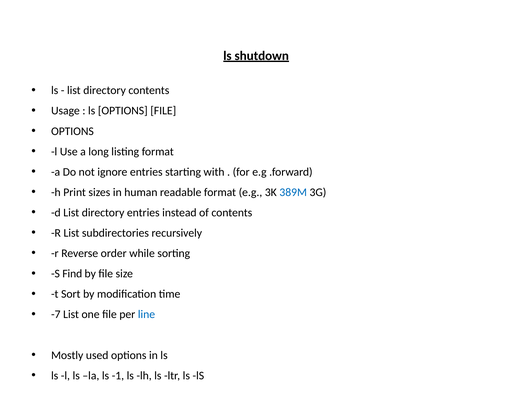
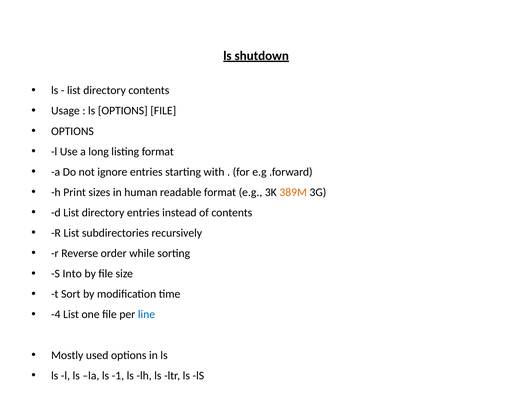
389M colour: blue -> orange
Find: Find -> Into
-7: -7 -> -4
